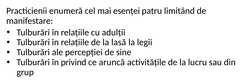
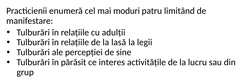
esenței: esenței -> moduri
privind: privind -> părăsit
aruncă: aruncă -> interes
